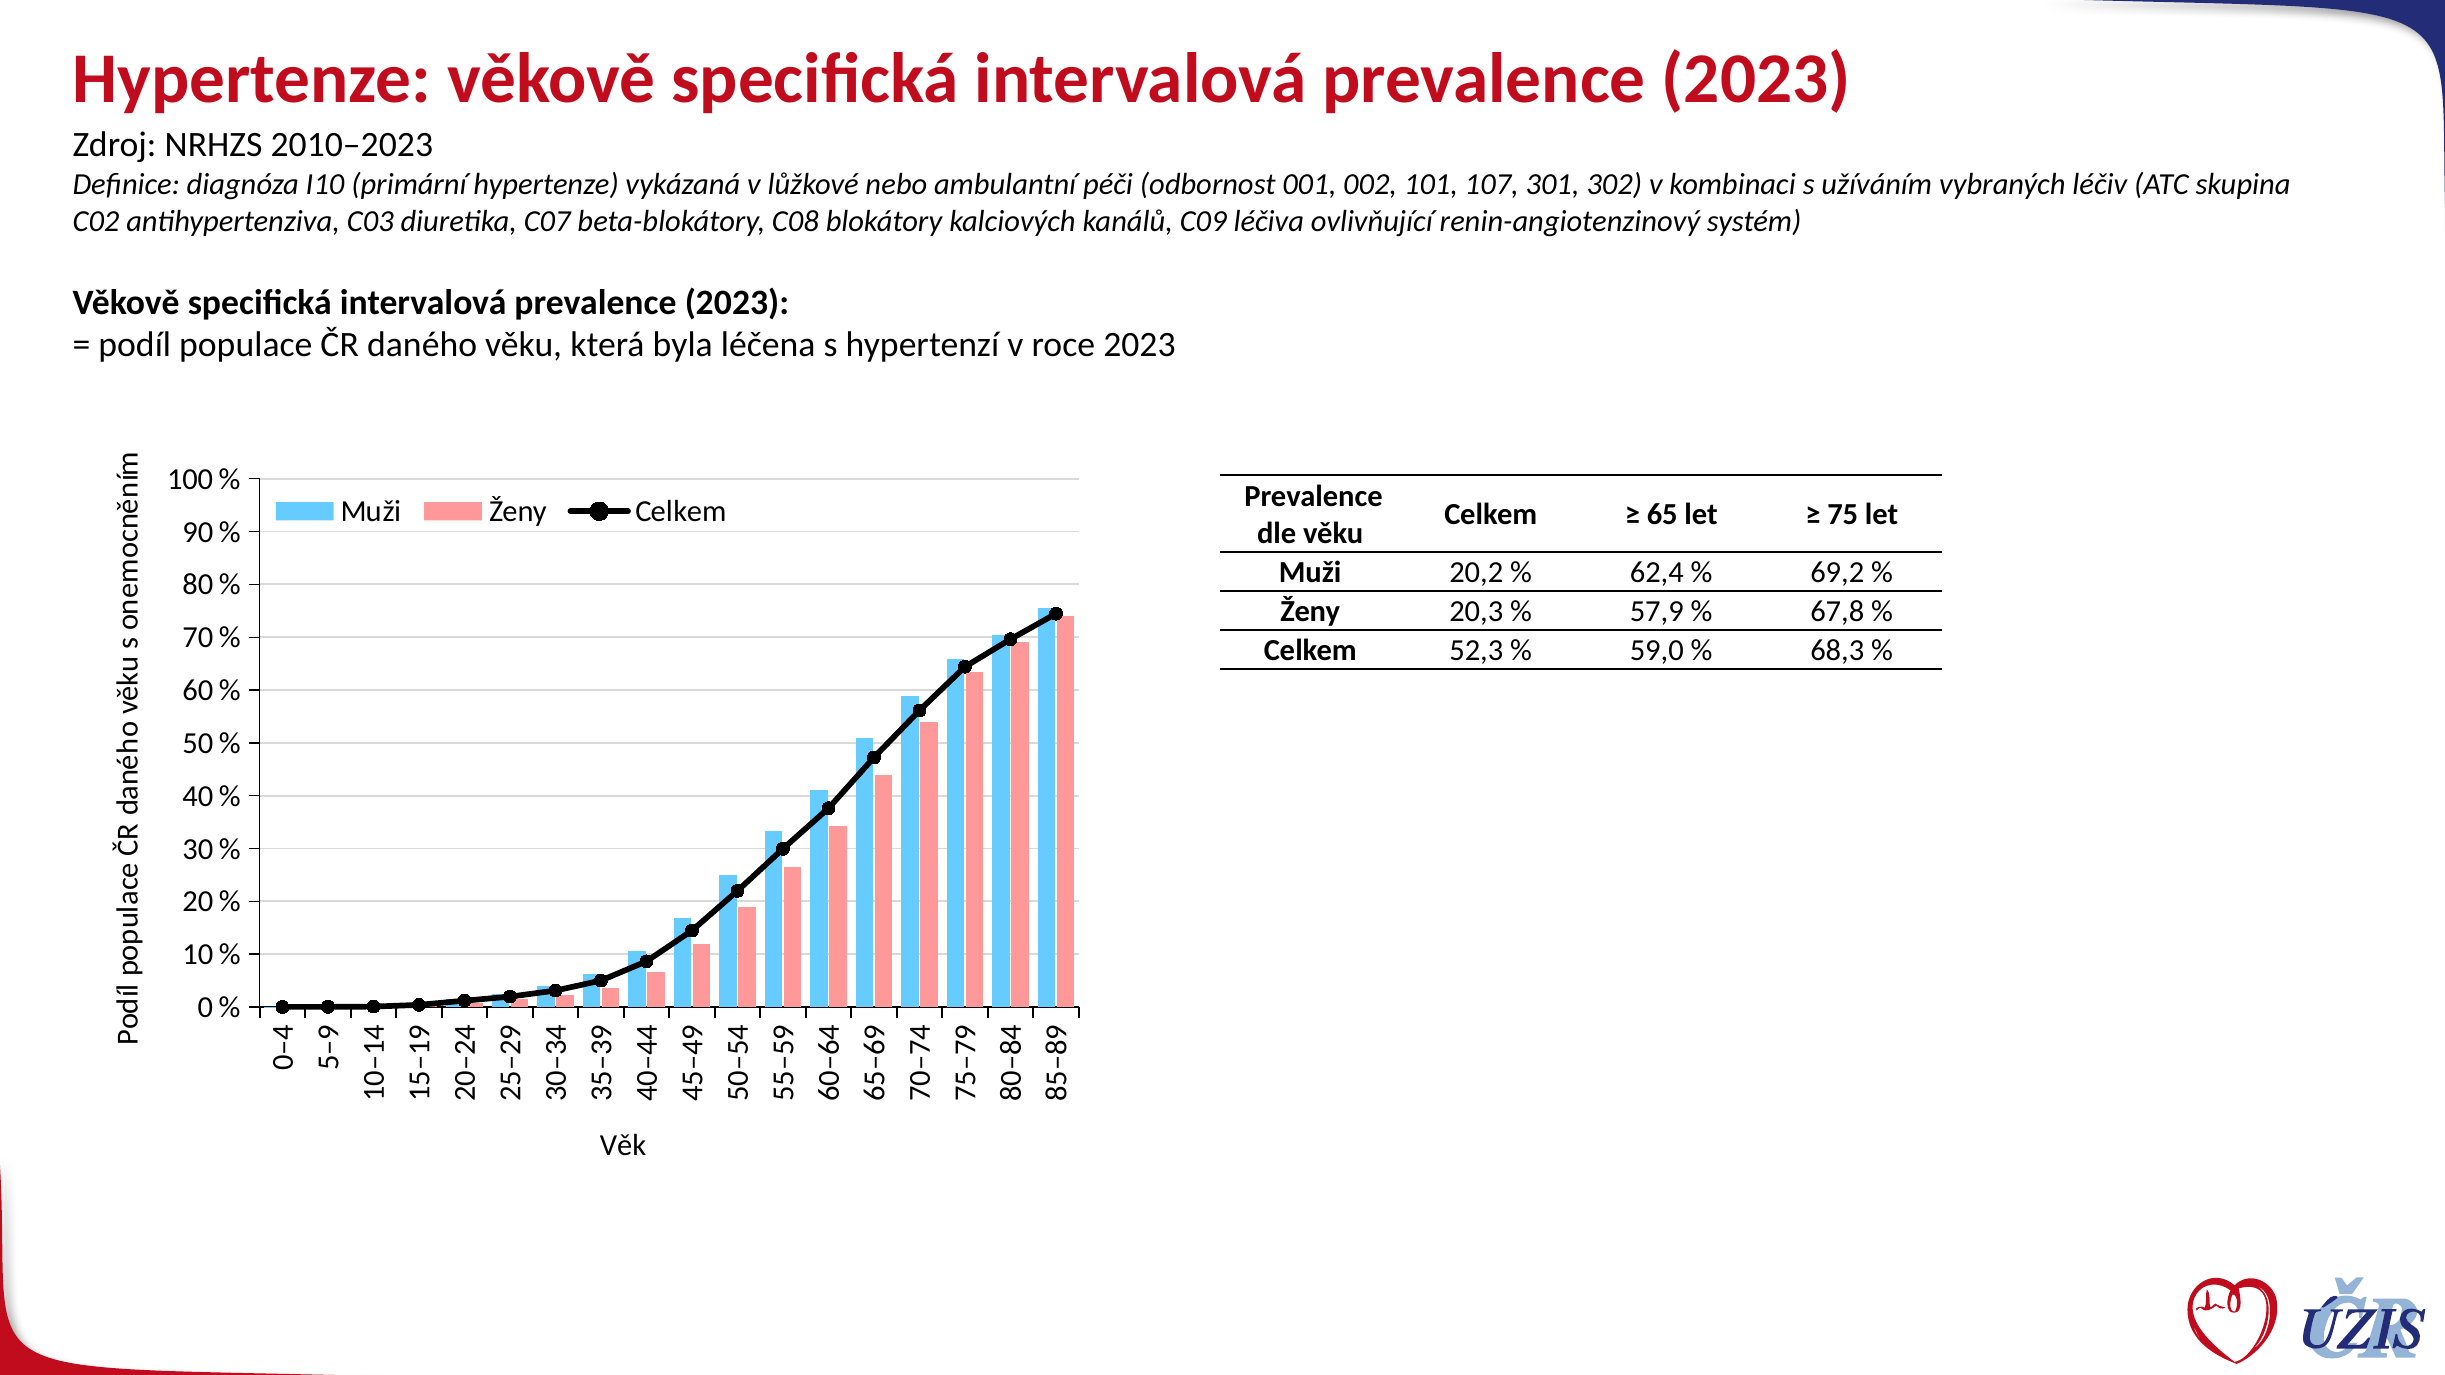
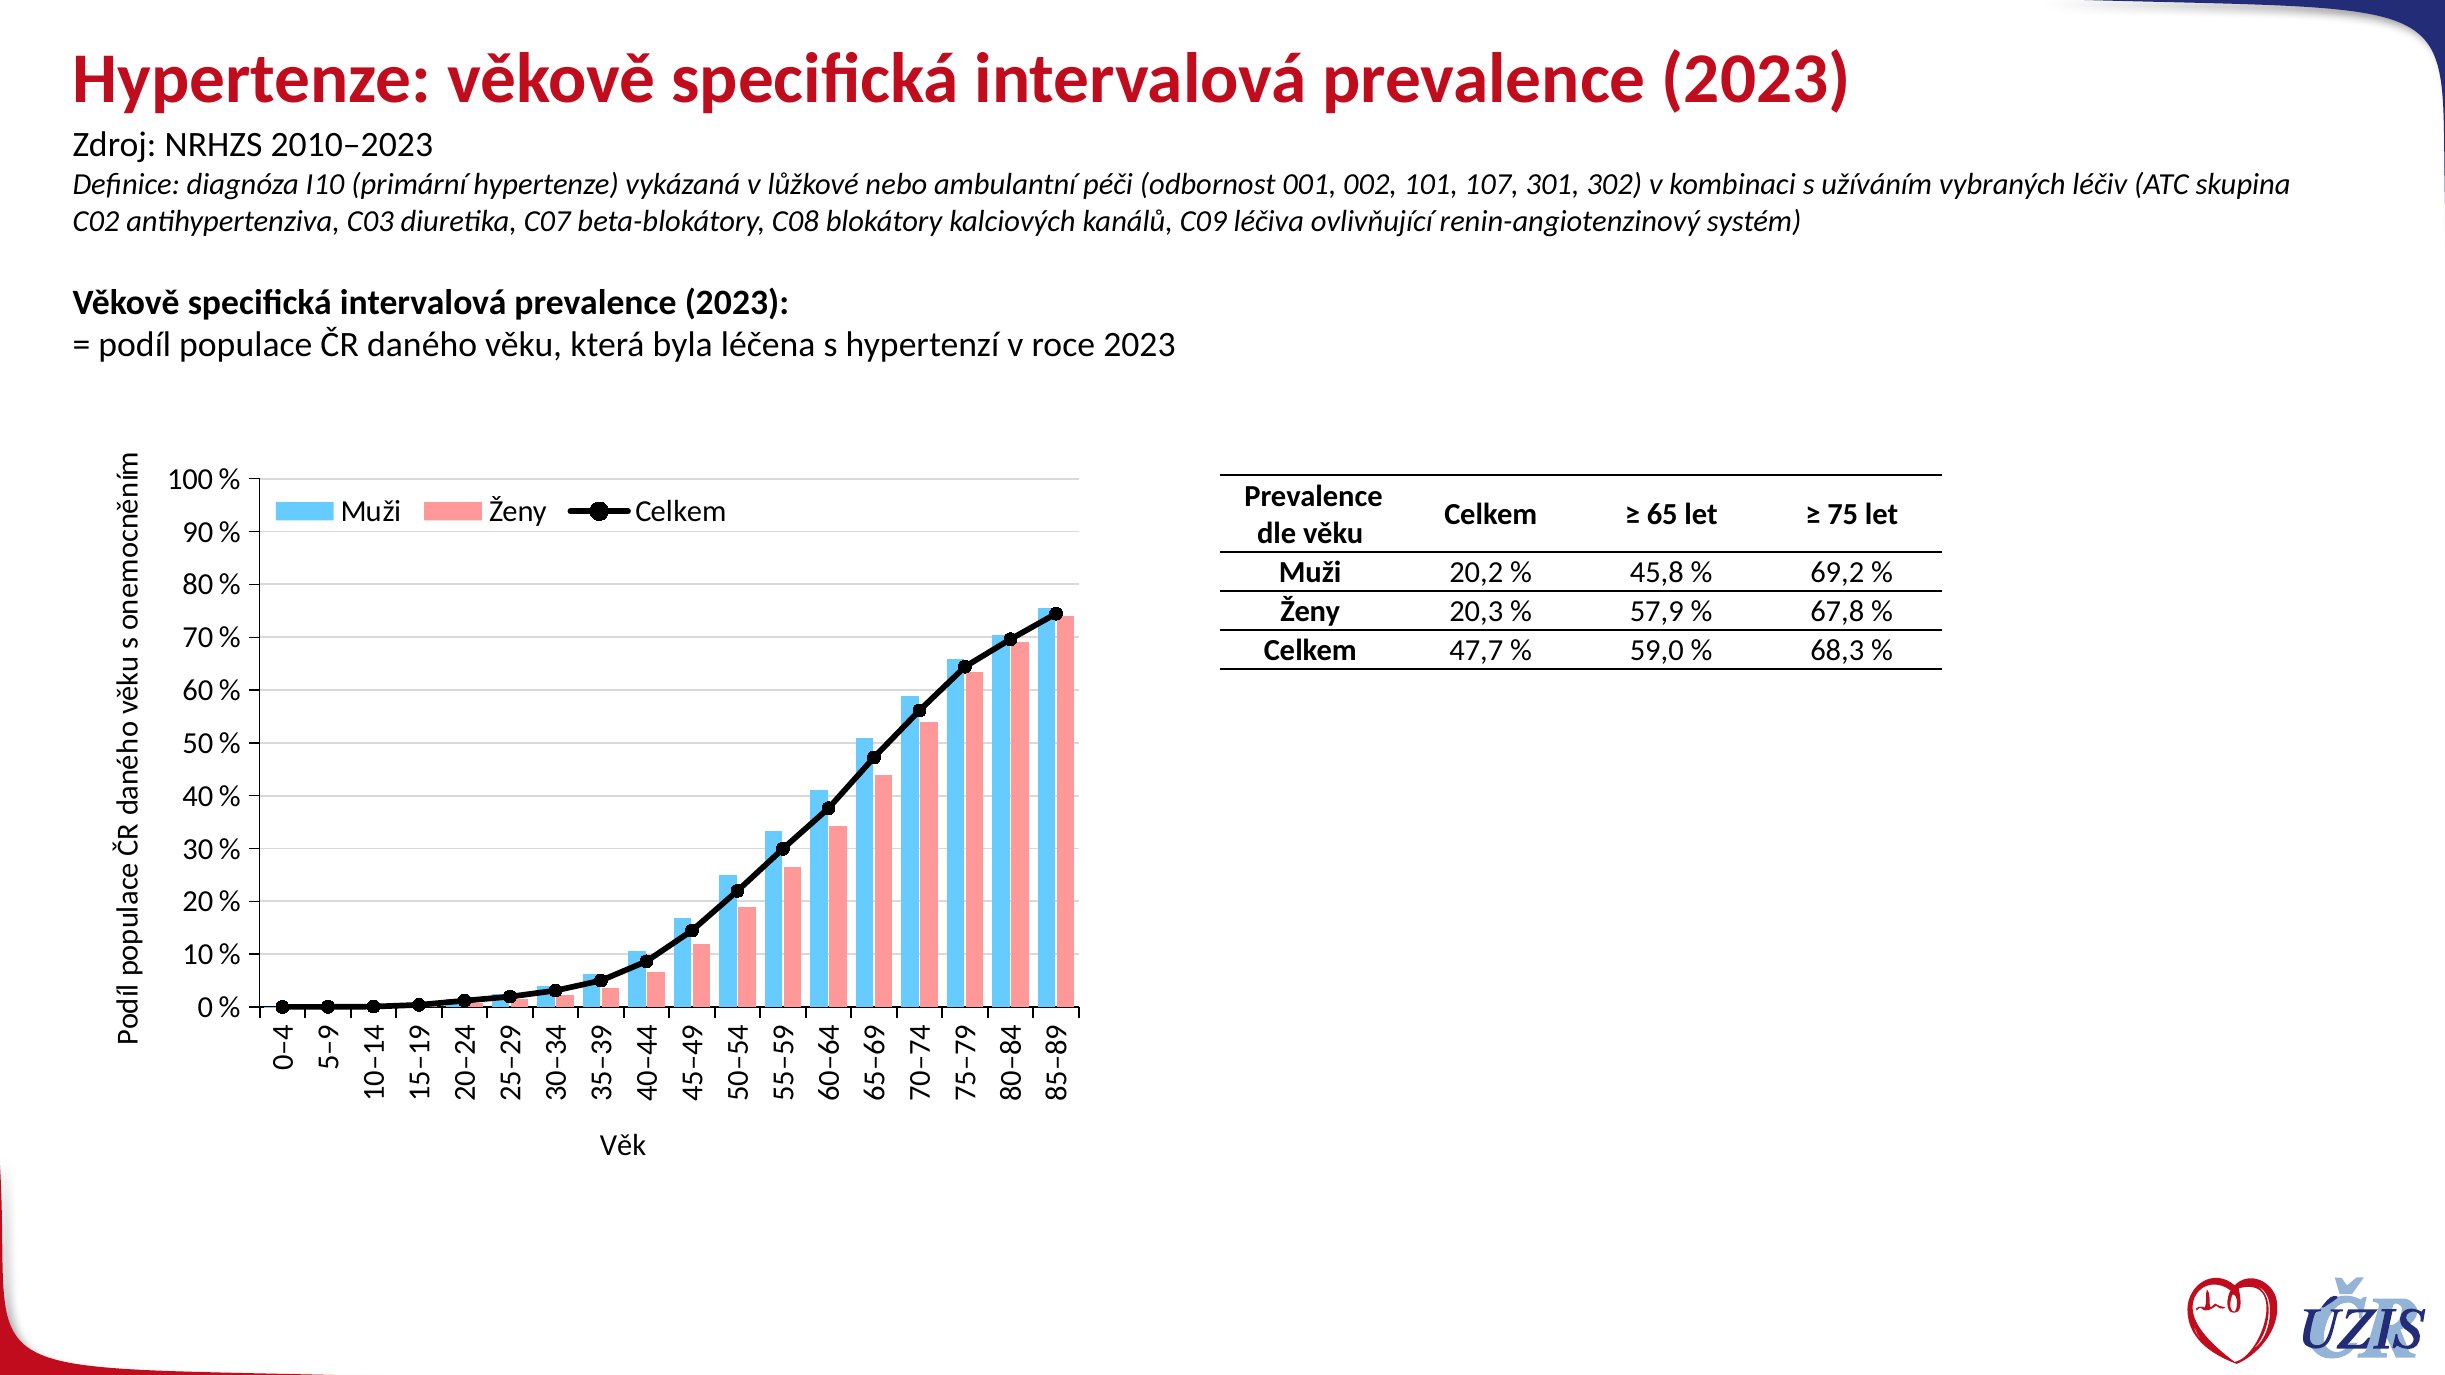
62,4: 62,4 -> 45,8
52,3: 52,3 -> 47,7
